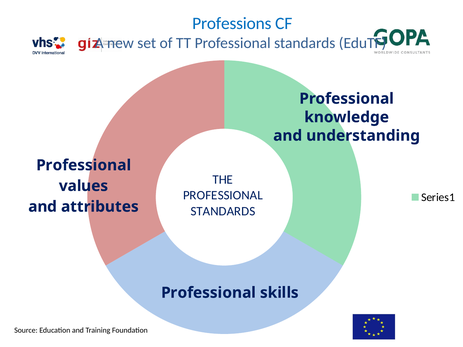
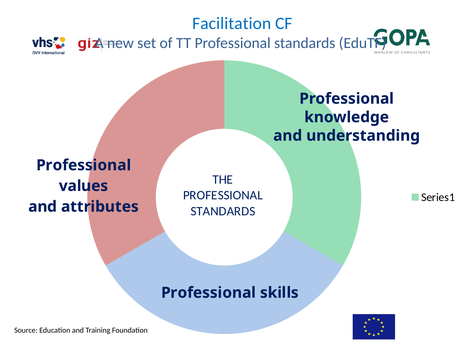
Professions: Professions -> Facilitation
